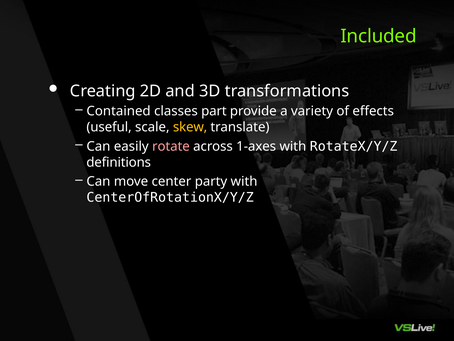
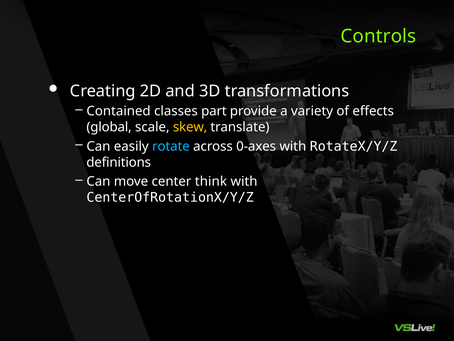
Included: Included -> Controls
useful: useful -> global
rotate colour: pink -> light blue
1-axes: 1-axes -> 0-axes
party: party -> think
